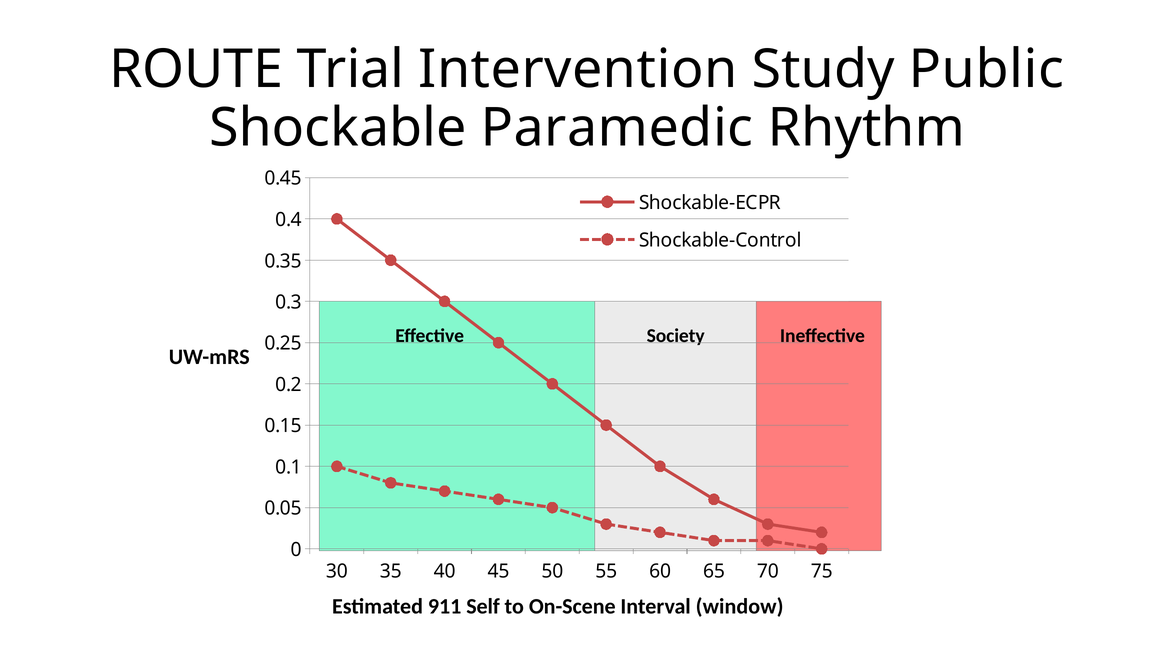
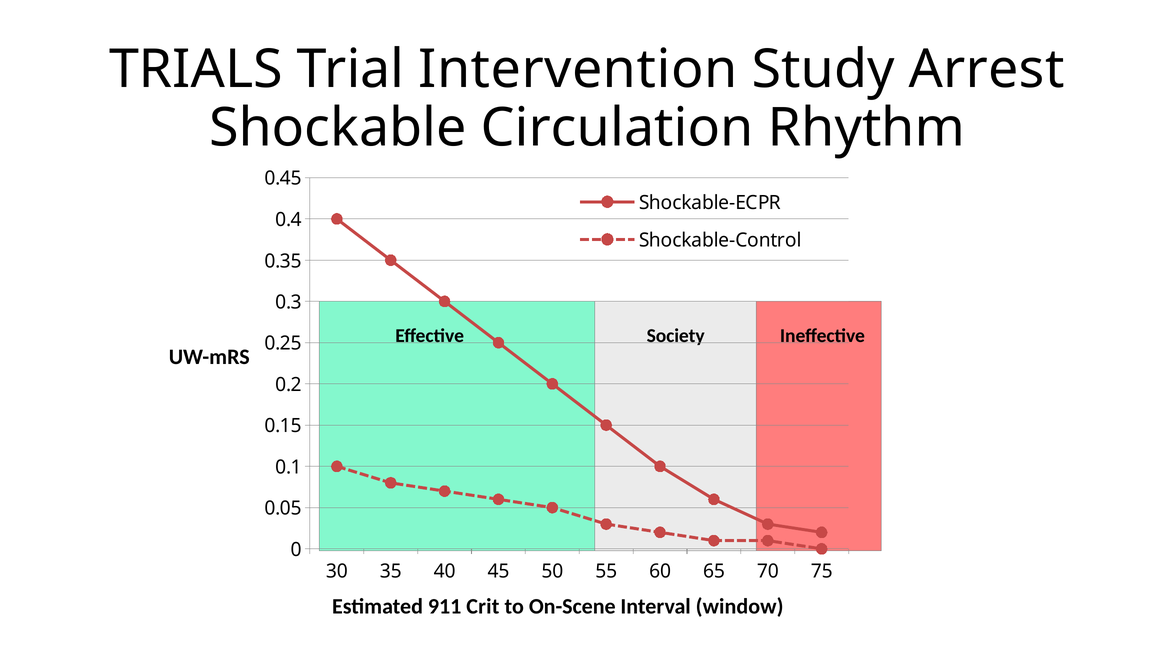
ROUTE: ROUTE -> TRIALS
Public: Public -> Arrest
Paramedic: Paramedic -> Circulation
Self: Self -> Crit
